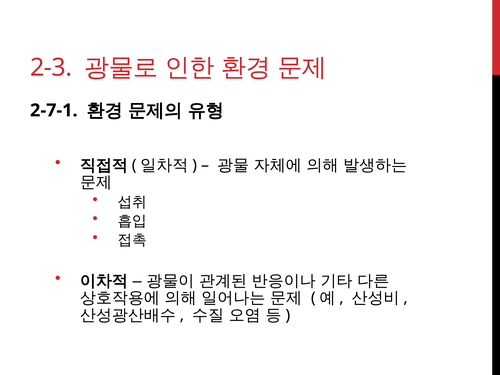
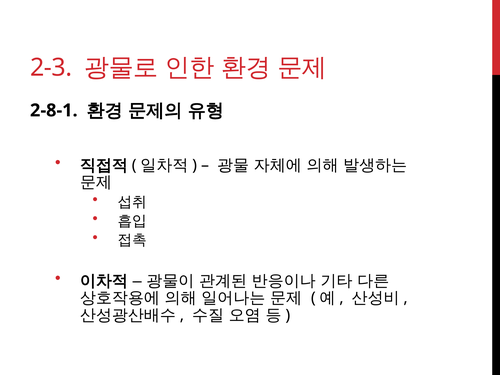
2-7-1: 2-7-1 -> 2-8-1
